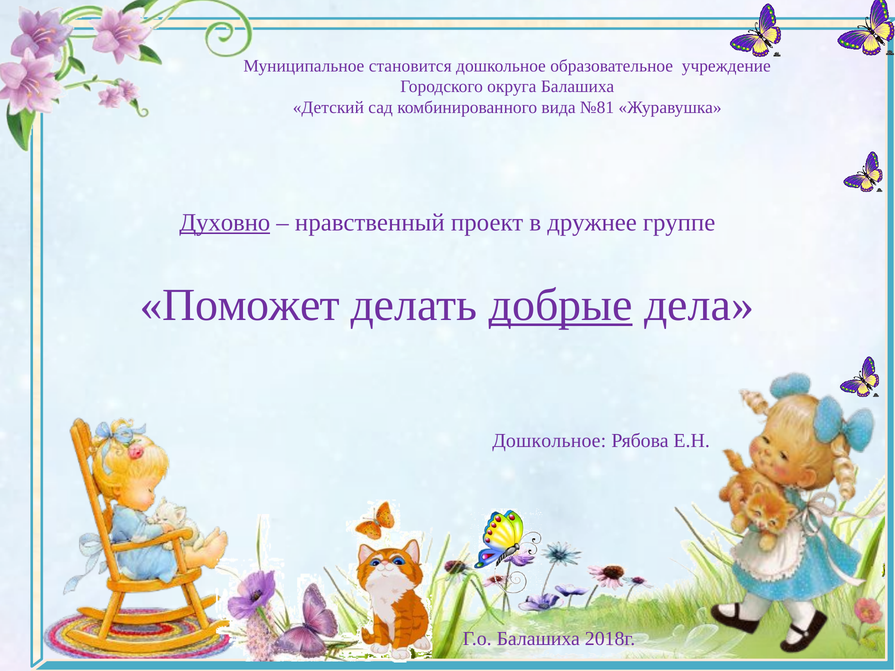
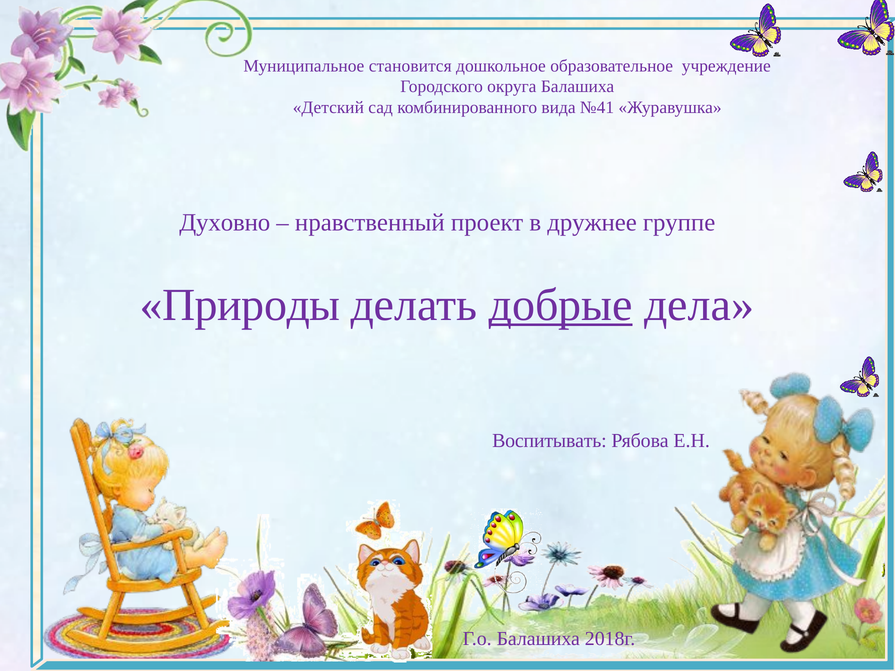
№81: №81 -> №41
Духовно underline: present -> none
Поможет: Поможет -> Природы
Дошкольное at (549, 441): Дошкольное -> Воспитывать
